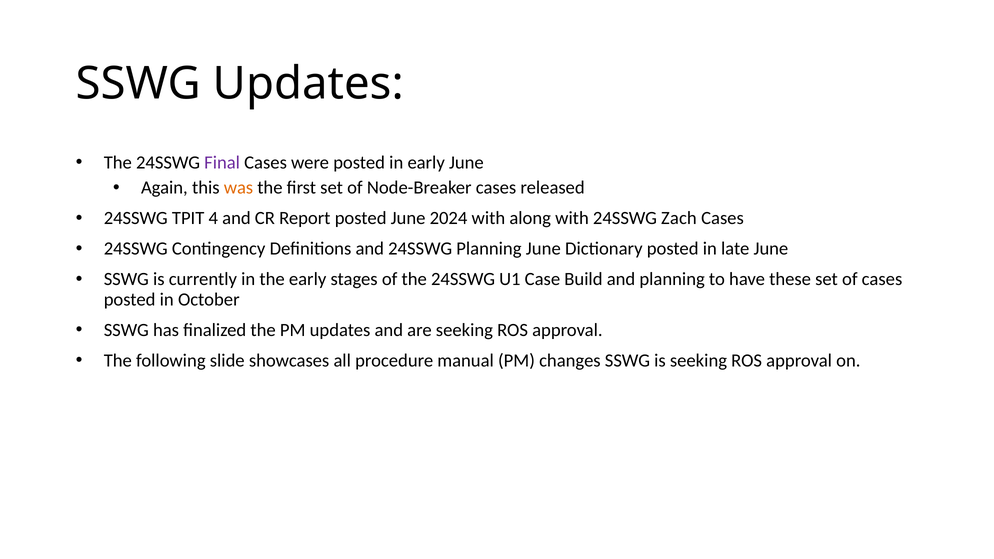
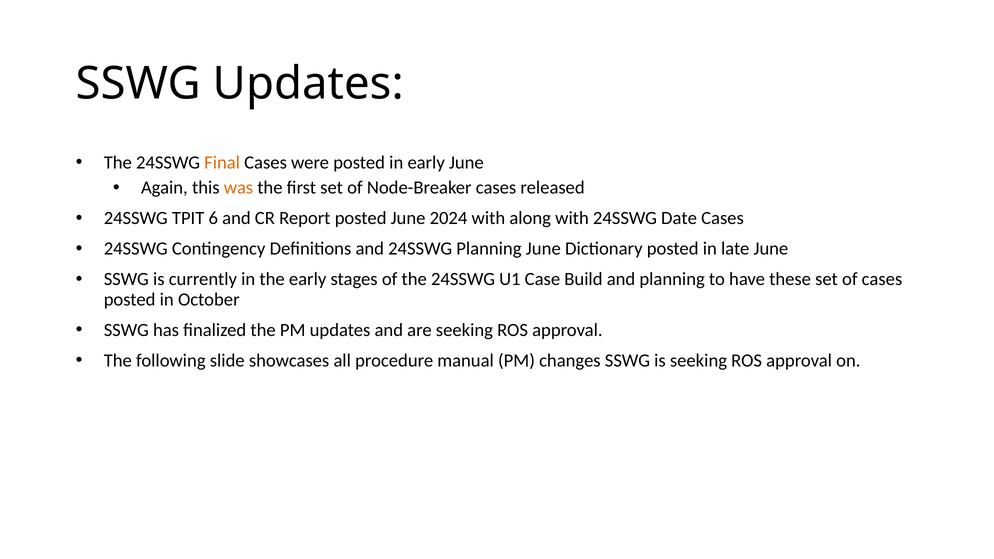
Final colour: purple -> orange
4: 4 -> 6
Zach: Zach -> Date
